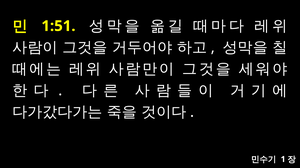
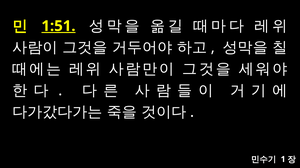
1:51 underline: none -> present
